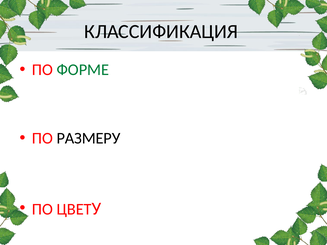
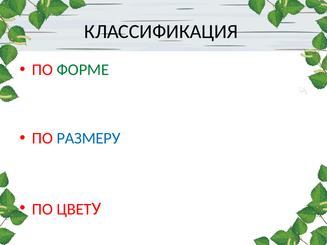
РАЗМЕРУ colour: black -> blue
